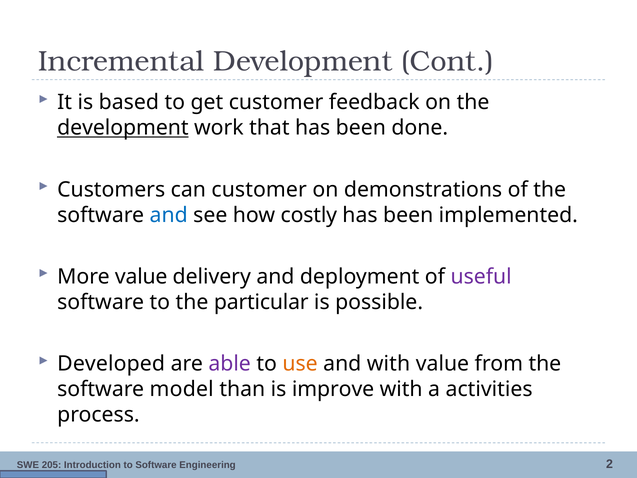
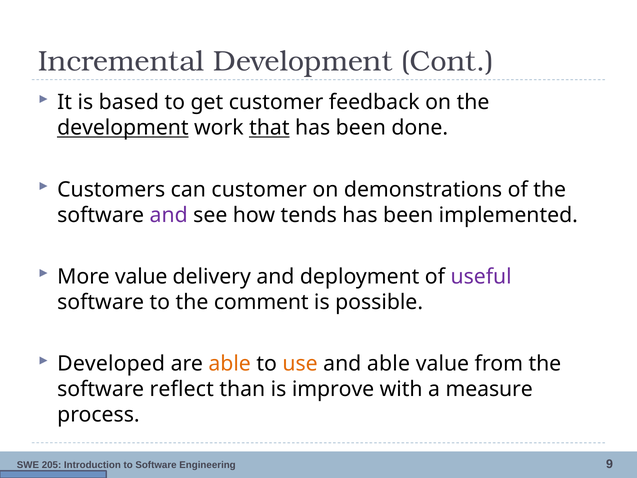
that underline: none -> present
and at (169, 215) colour: blue -> purple
costly: costly -> tends
particular: particular -> comment
able at (230, 364) colour: purple -> orange
and with: with -> able
model: model -> reflect
activities: activities -> measure
2: 2 -> 9
